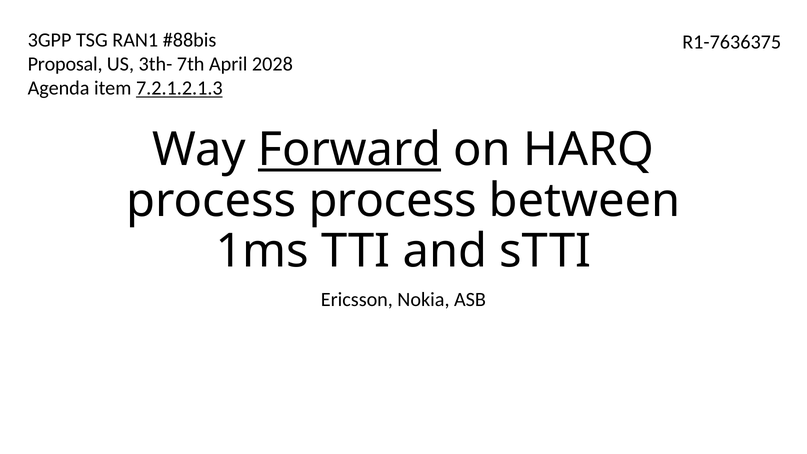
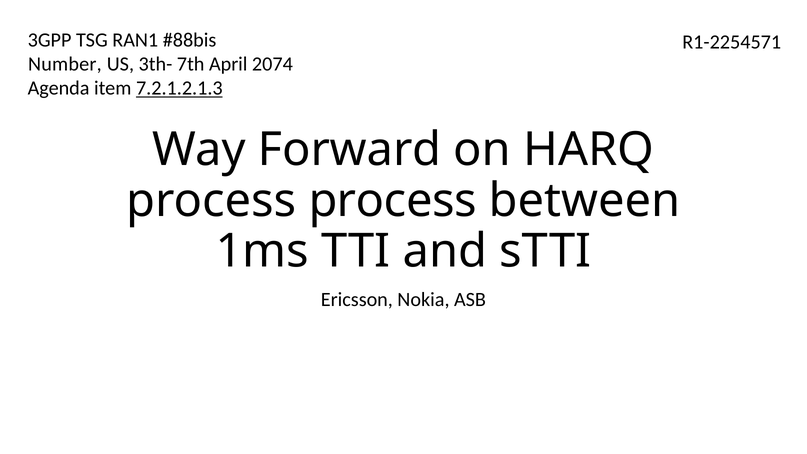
R1-7636375: R1-7636375 -> R1-2254571
Proposal: Proposal -> Number
2028: 2028 -> 2074
Forward underline: present -> none
